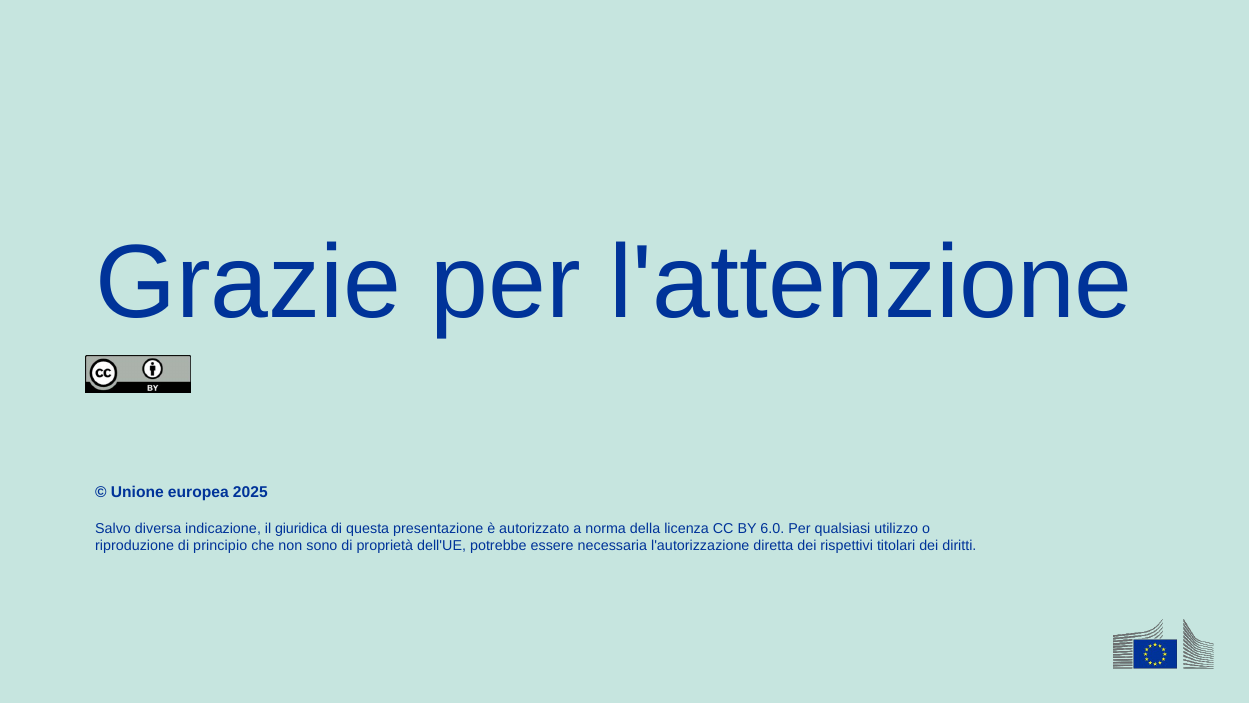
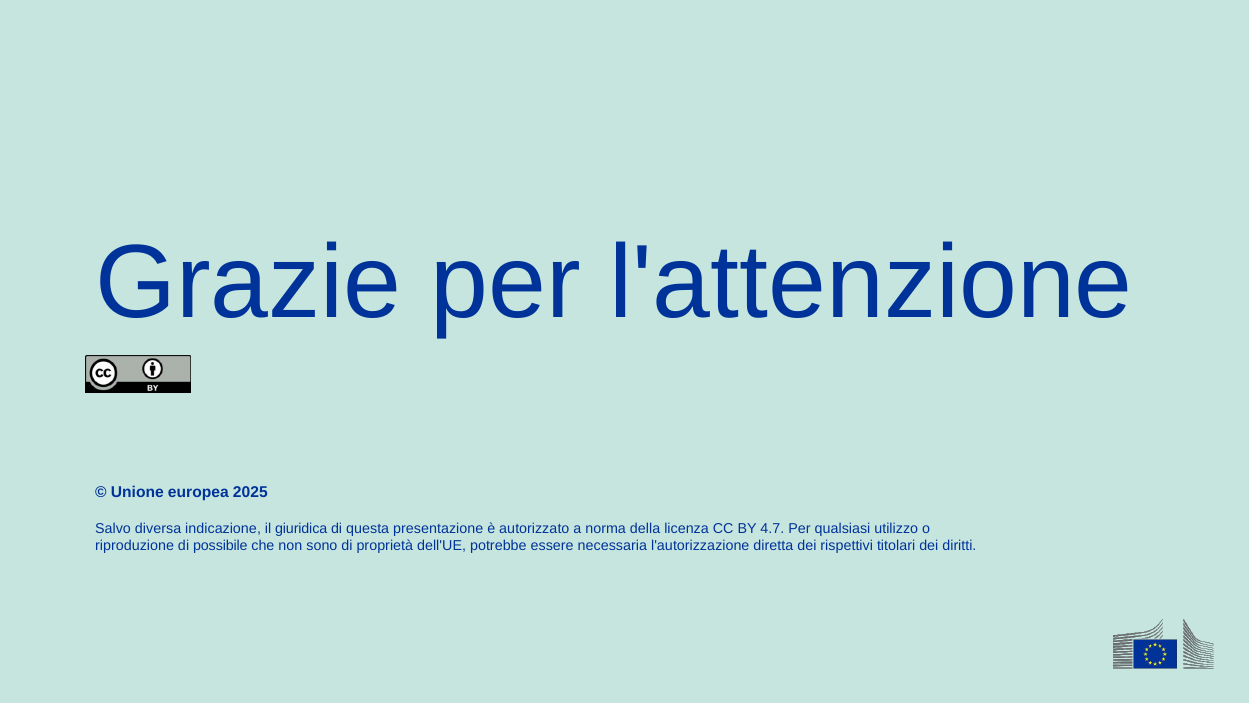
6.0: 6.0 -> 4.7
principio: principio -> possibile
